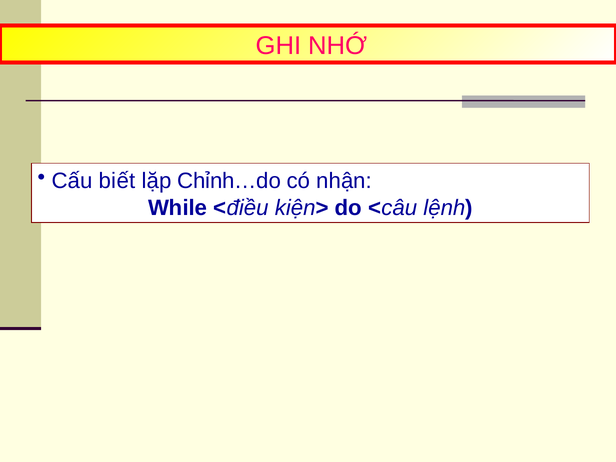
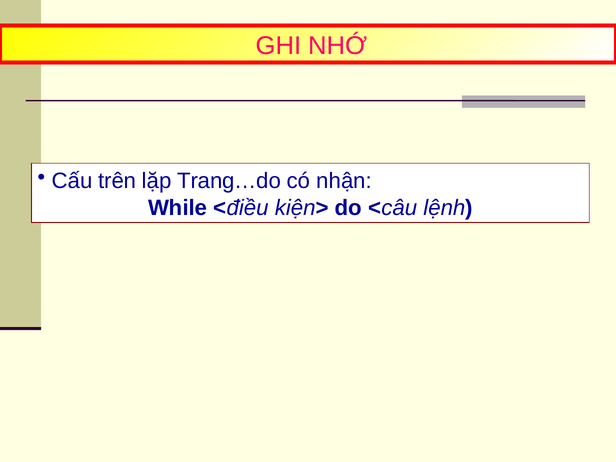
biết: biết -> trên
Chỉnh…do: Chỉnh…do -> Trang…do
